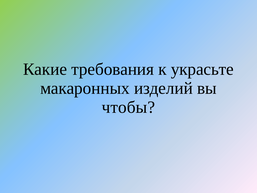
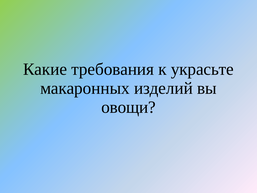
чтобы: чтобы -> овощи
